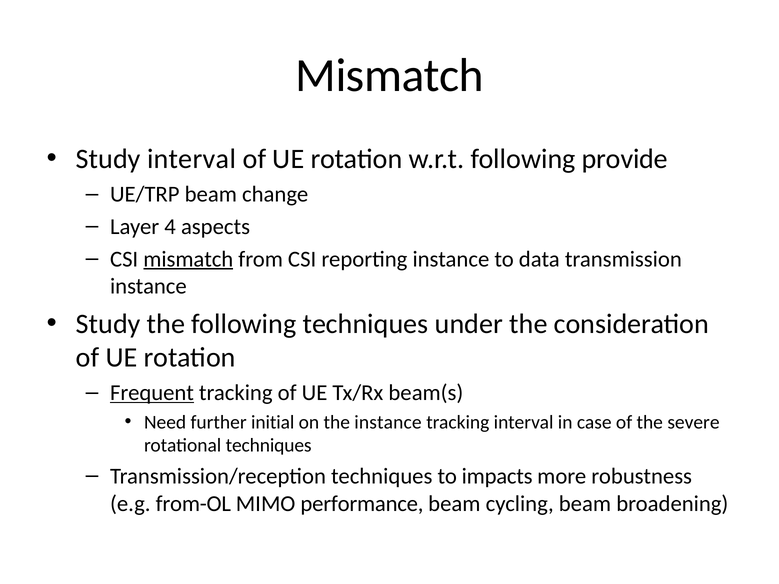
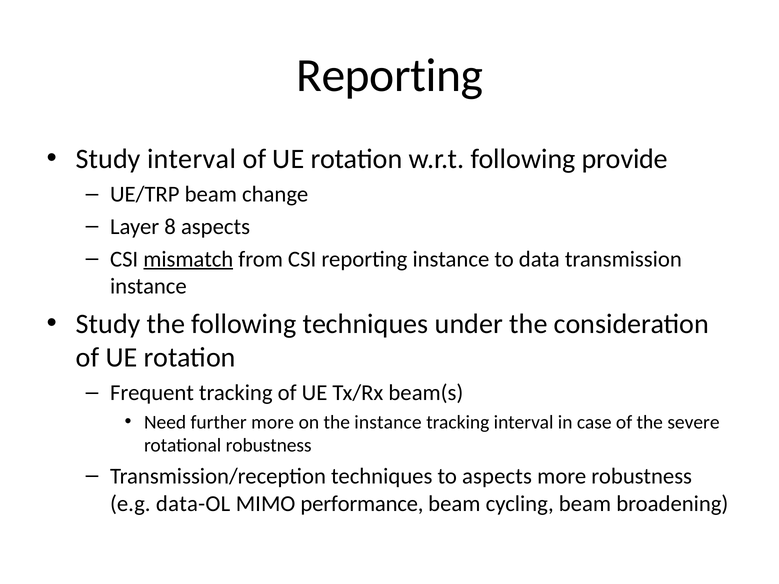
Mismatch at (390, 75): Mismatch -> Reporting
4: 4 -> 8
Frequent underline: present -> none
further initial: initial -> more
rotational techniques: techniques -> robustness
to impacts: impacts -> aspects
from-OL: from-OL -> data-OL
